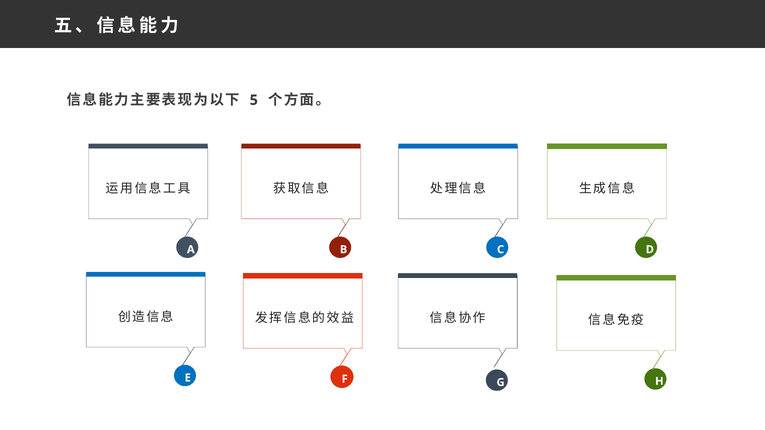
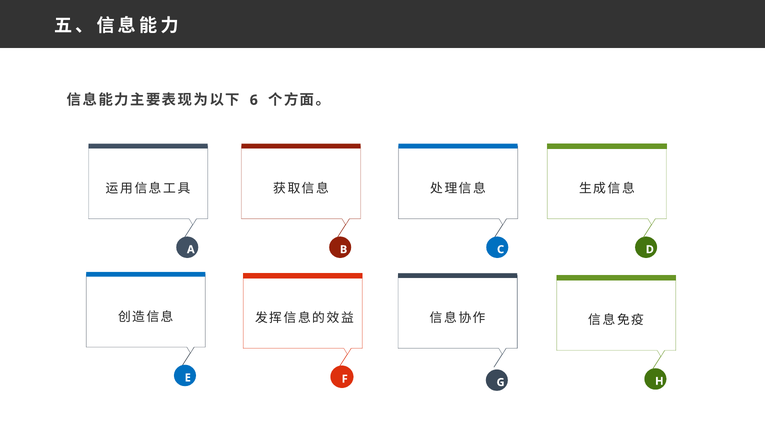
5: 5 -> 6
